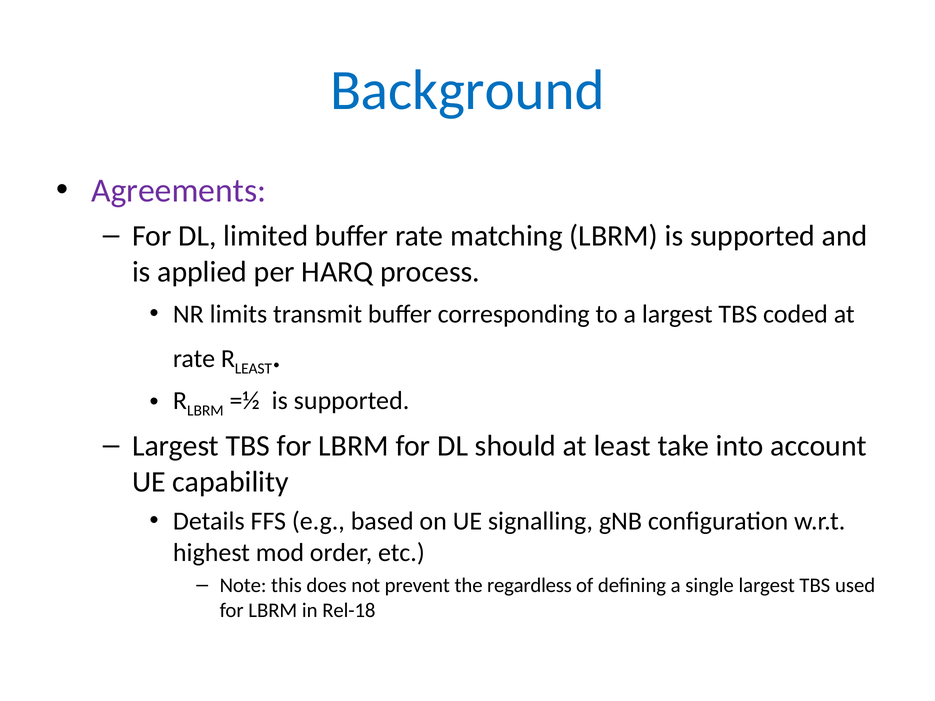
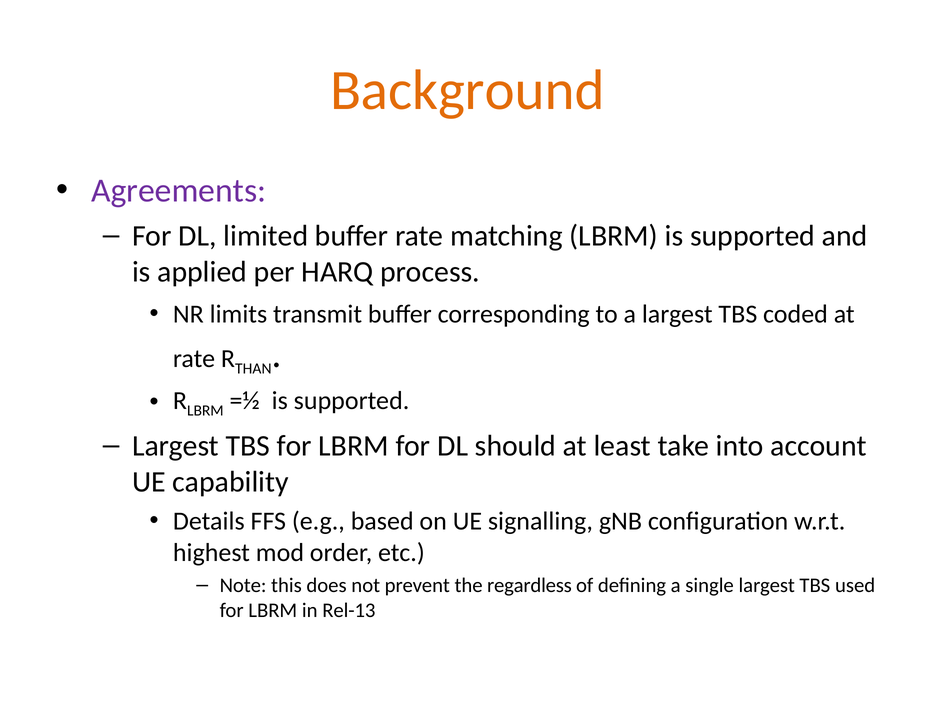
Background colour: blue -> orange
LEAST at (253, 369): LEAST -> THAN
Rel-18: Rel-18 -> Rel-13
